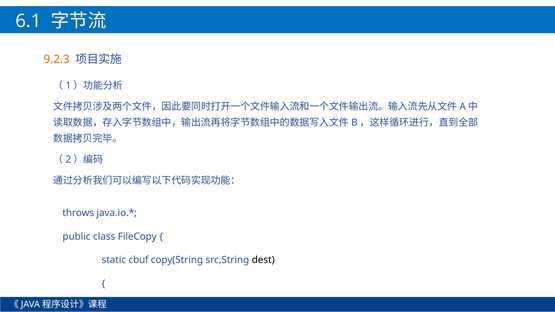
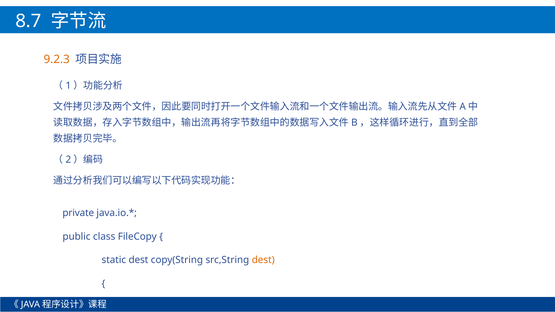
6.1: 6.1 -> 8.7
throws: throws -> private
static cbuf: cbuf -> dest
dest at (263, 260) colour: black -> orange
